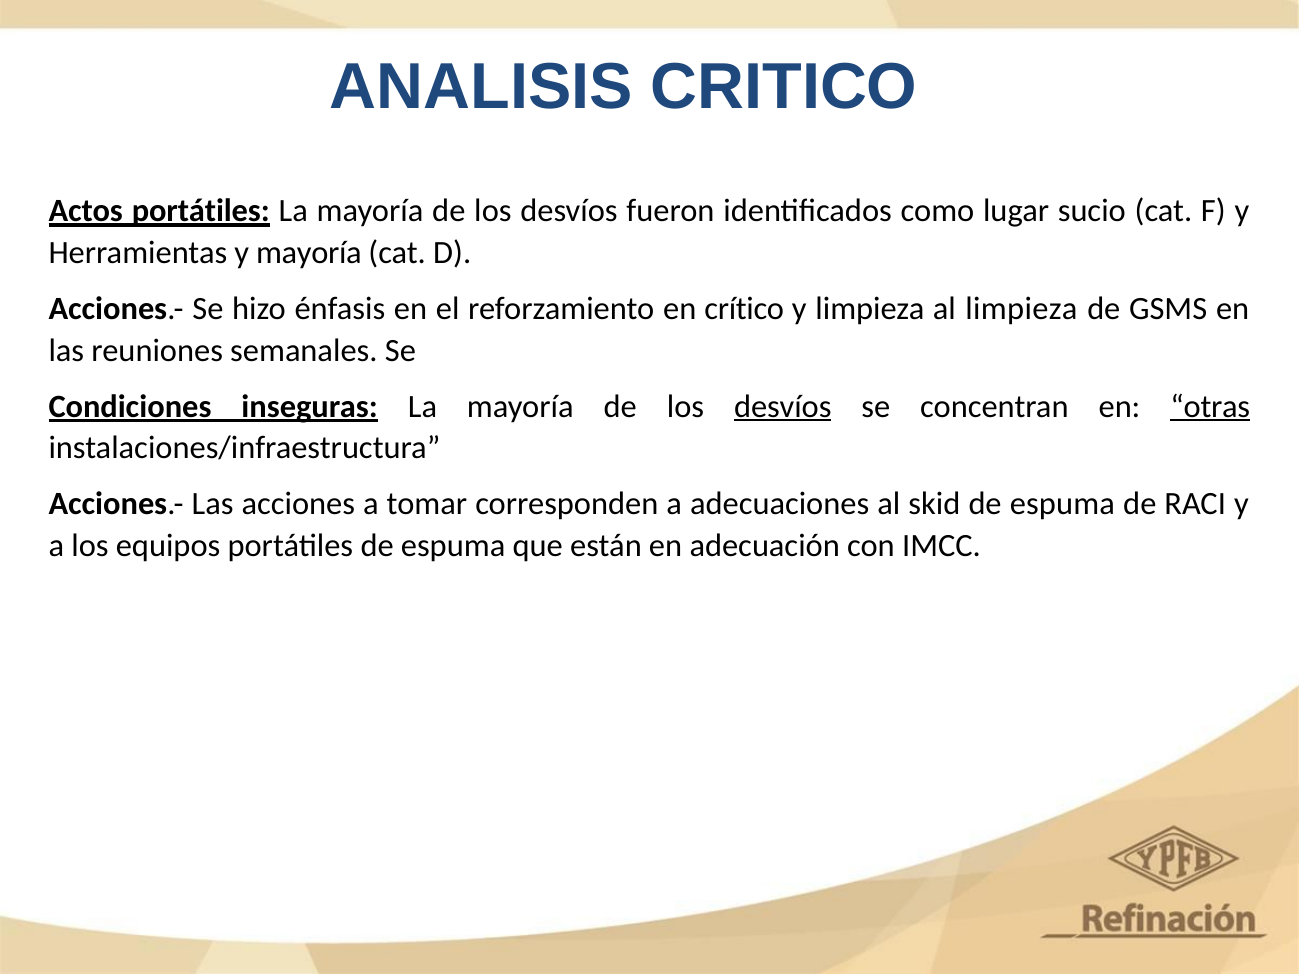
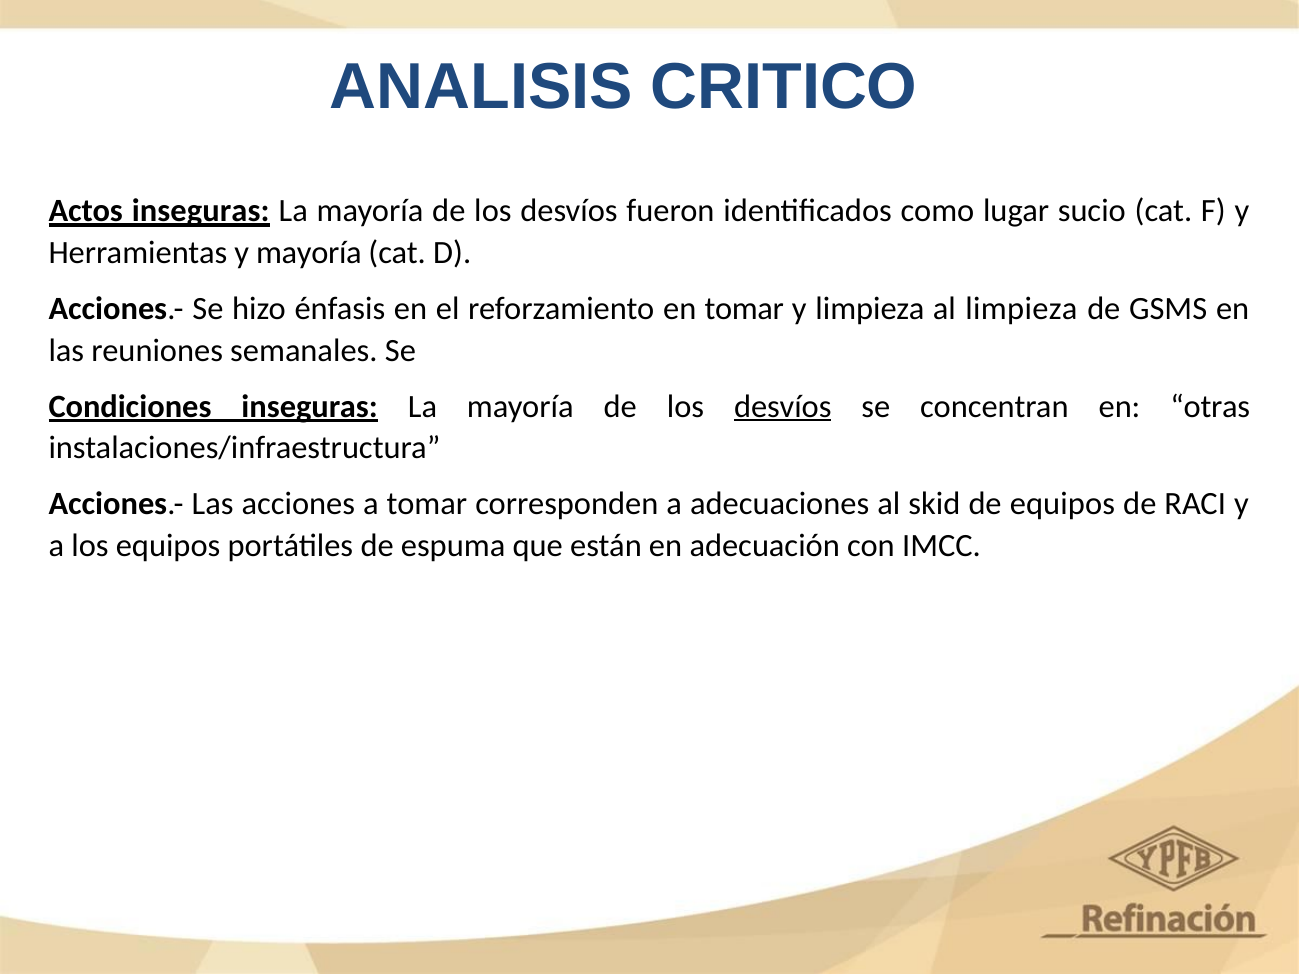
Actos portátiles: portátiles -> inseguras
en crítico: crítico -> tomar
otras underline: present -> none
skid de espuma: espuma -> equipos
